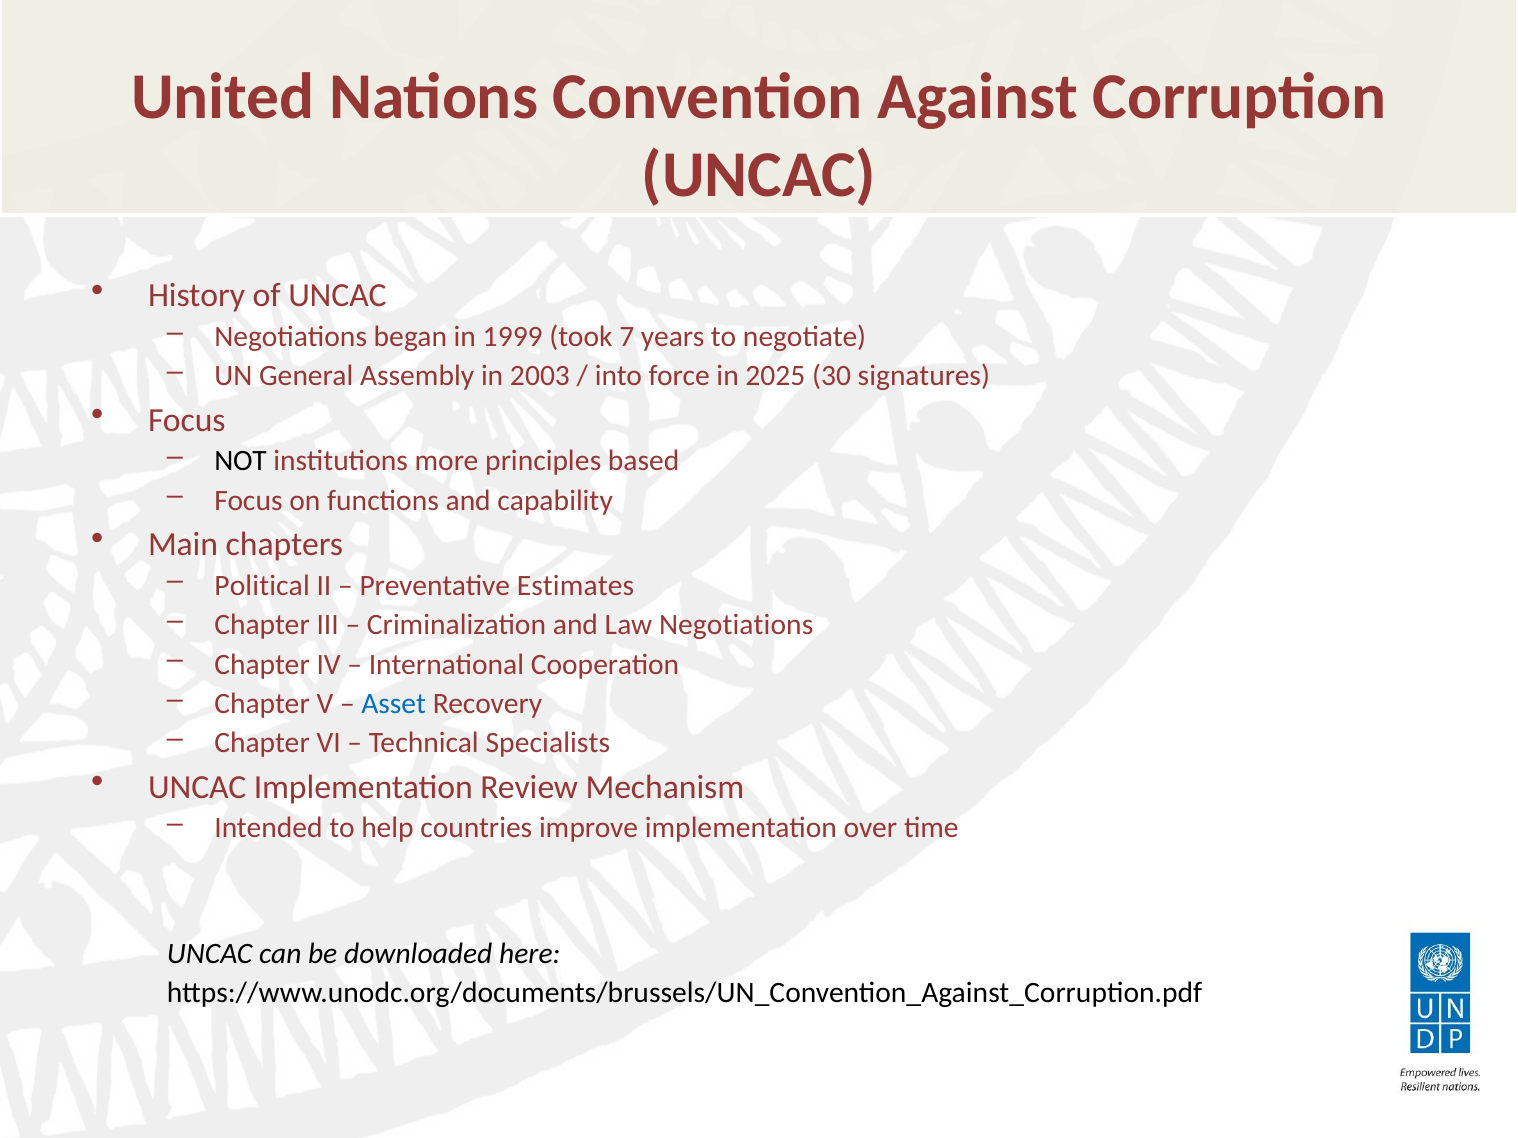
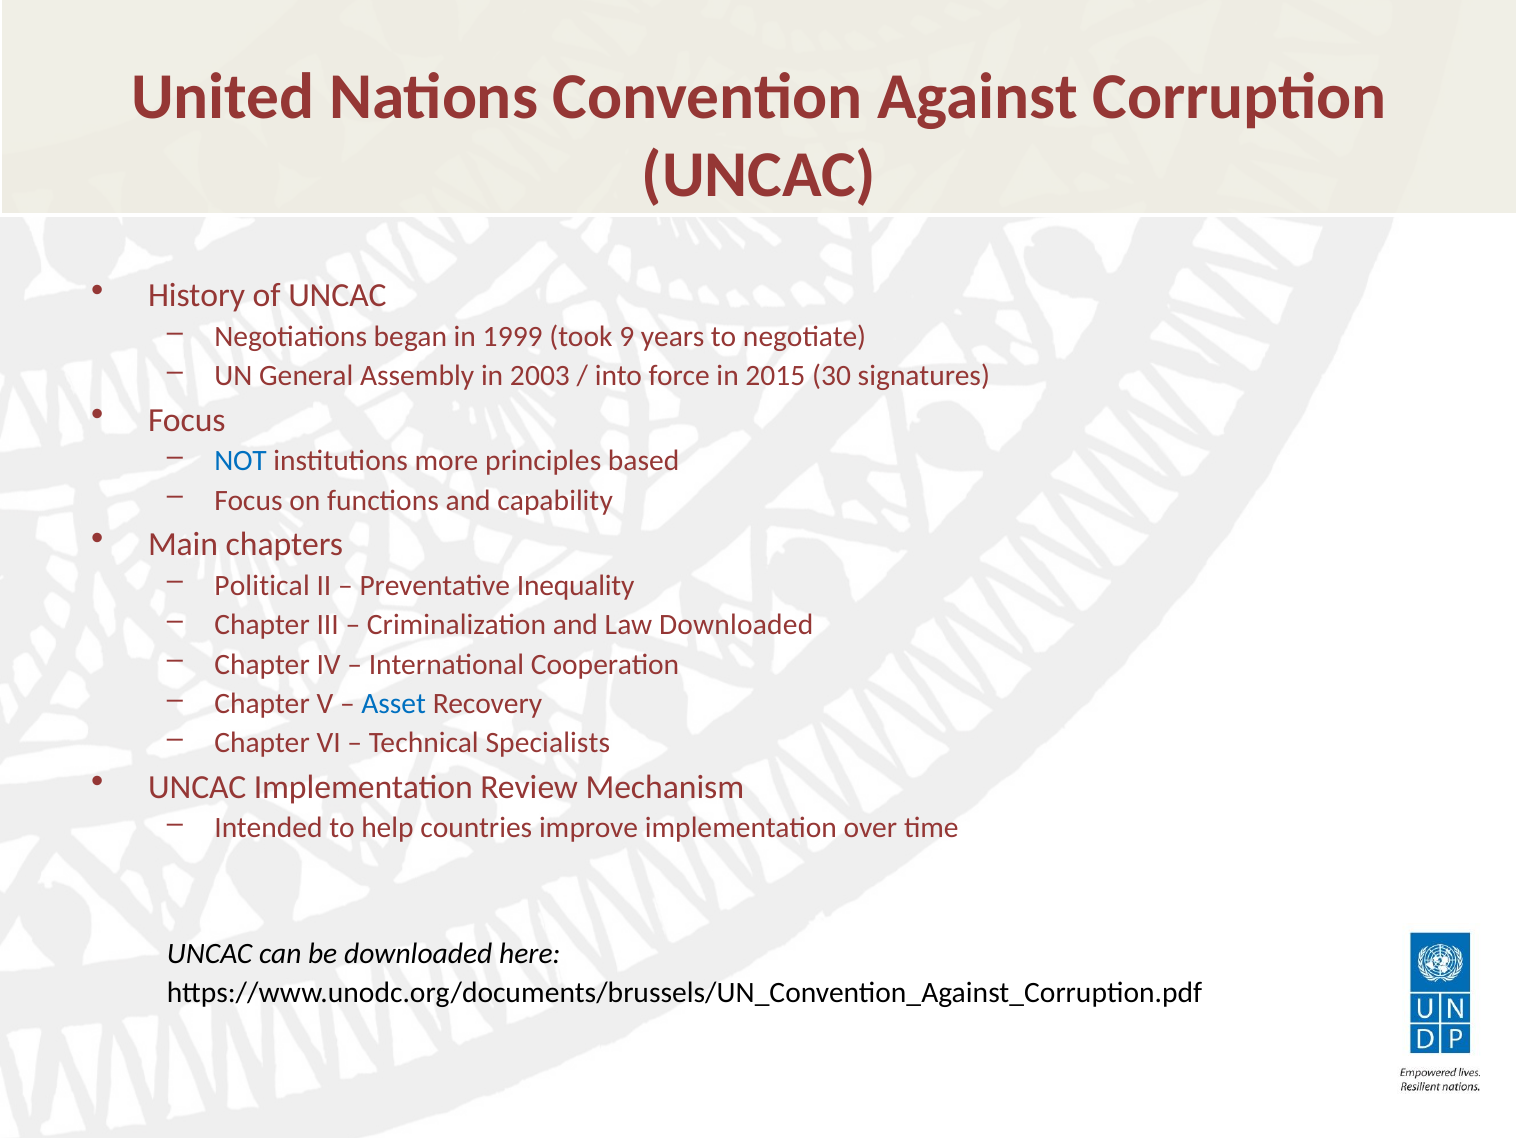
7: 7 -> 9
2025: 2025 -> 2015
NOT colour: black -> blue
Estimates: Estimates -> Inequality
Law Negotiations: Negotiations -> Downloaded
